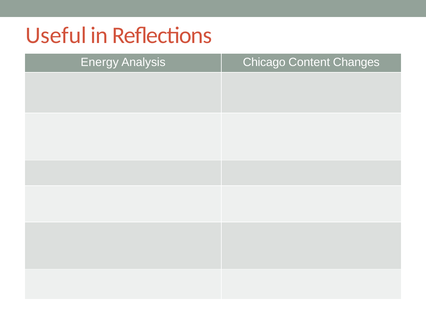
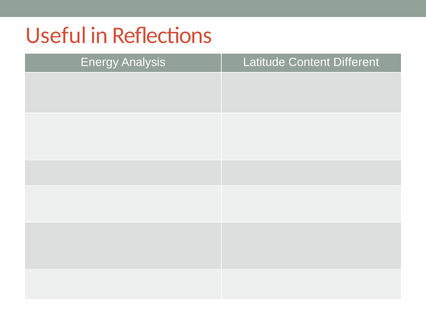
Chicago: Chicago -> Latitude
Changes: Changes -> Different
